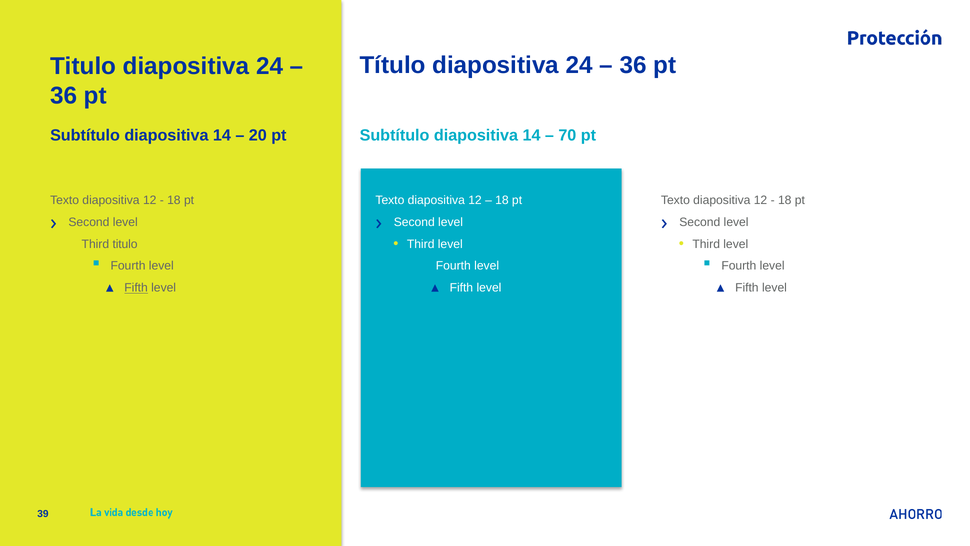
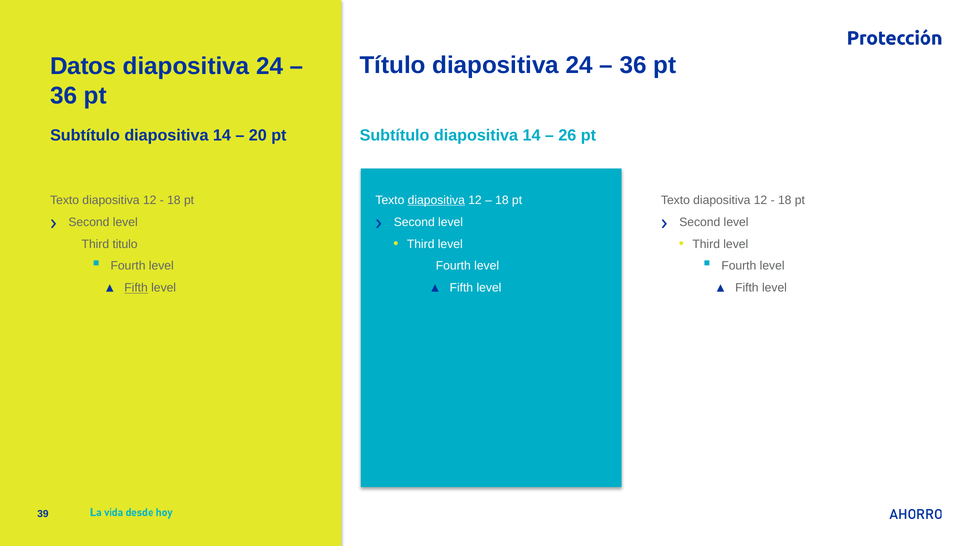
Titulo at (83, 66): Titulo -> Datos
70: 70 -> 26
diapositiva at (436, 200) underline: none -> present
